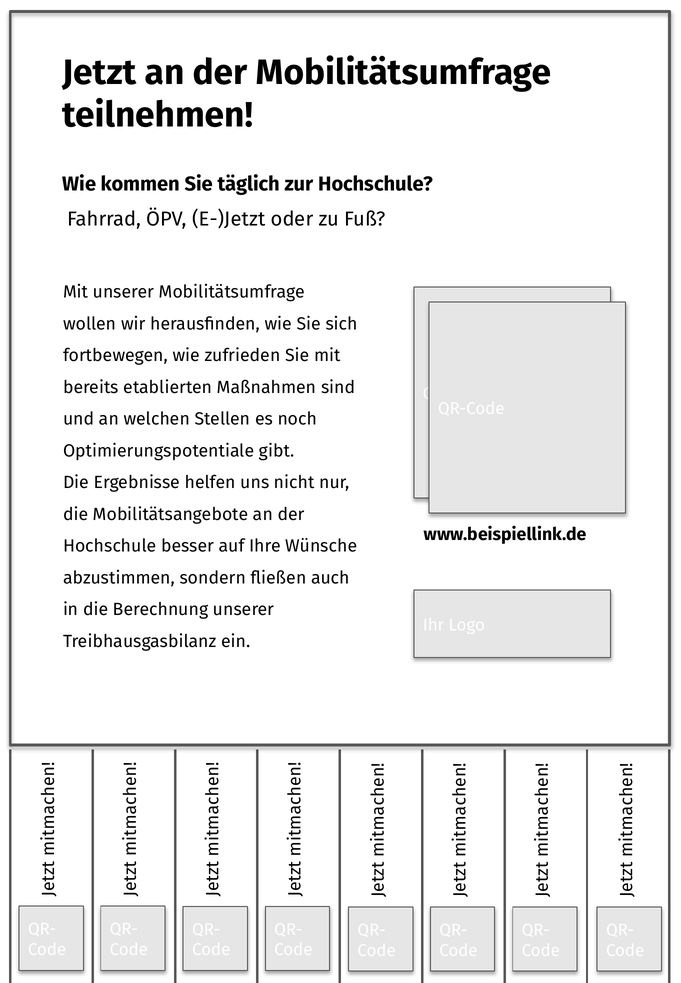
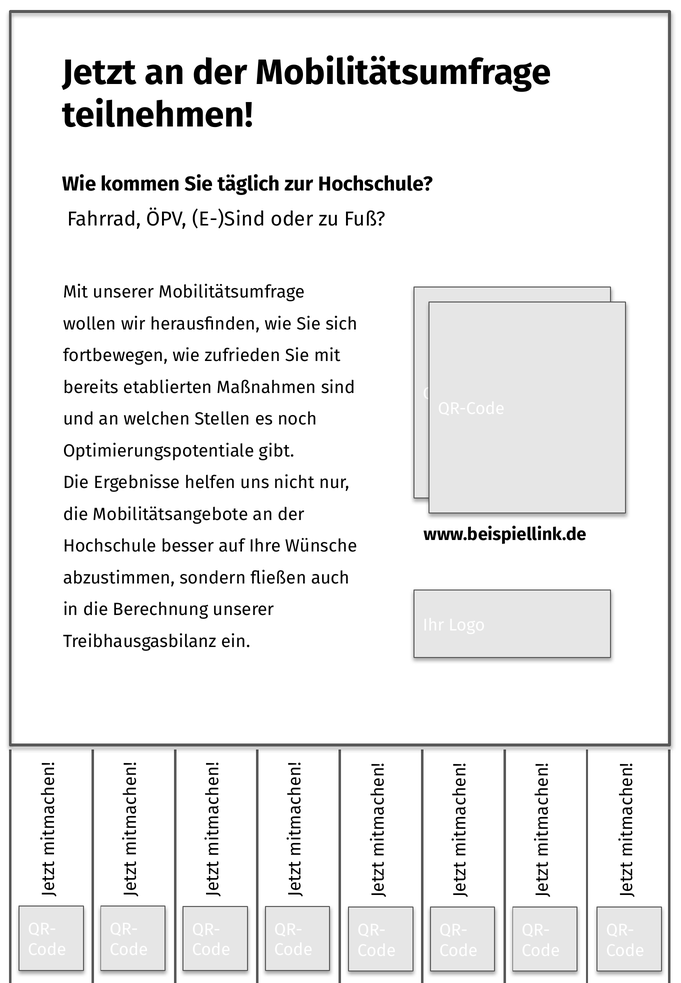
E-)Jetzt: E-)Jetzt -> E-)Sind
